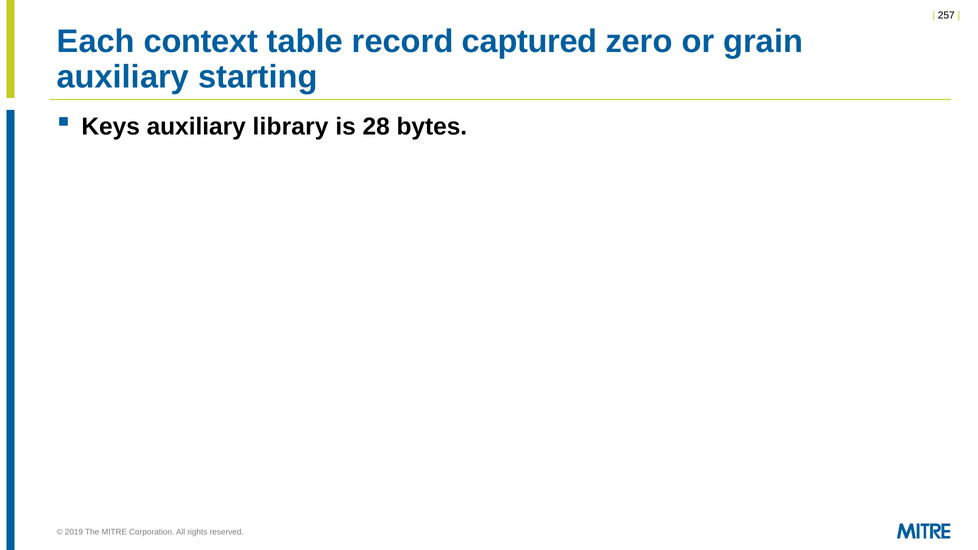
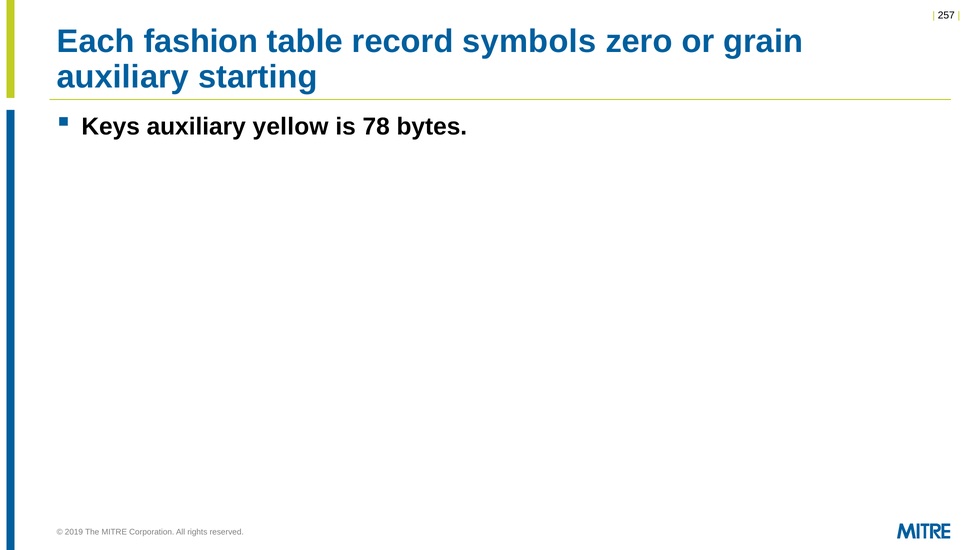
context: context -> fashion
captured: captured -> symbols
library: library -> yellow
28: 28 -> 78
